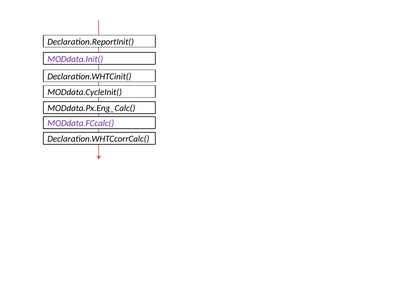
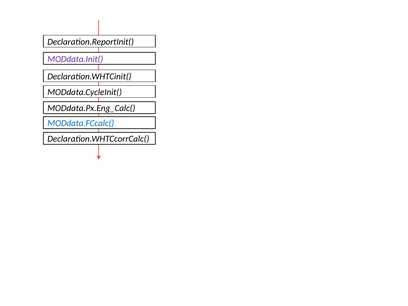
MODdata.FCcalc( colour: purple -> blue
